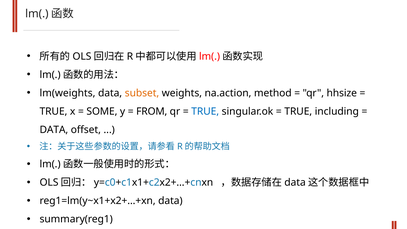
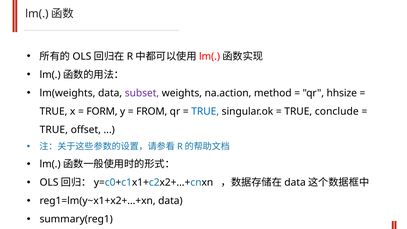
subset colour: orange -> purple
SOME: SOME -> FORM
including: including -> conclude
DATA at (54, 130): DATA -> TRUE
